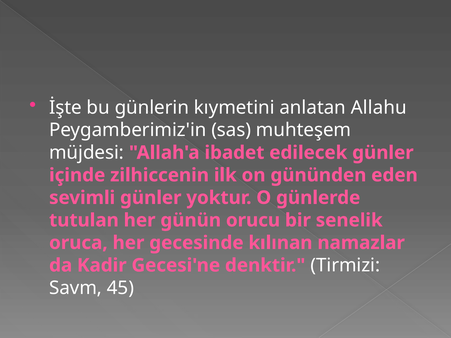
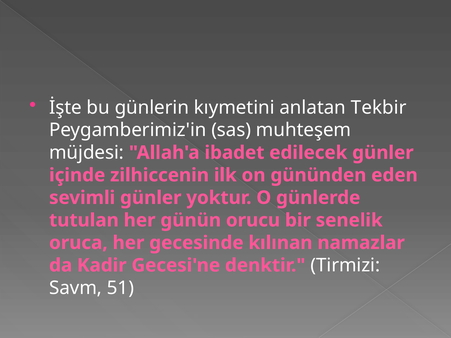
Allahu: Allahu -> Tekbir
45: 45 -> 51
